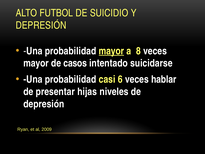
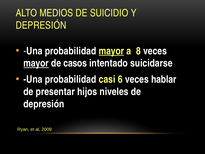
FUTBOL: FUTBOL -> MEDIOS
mayor at (36, 63) underline: none -> present
hijas: hijas -> hijos
